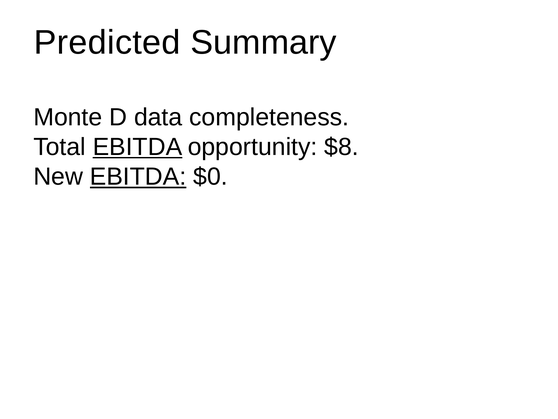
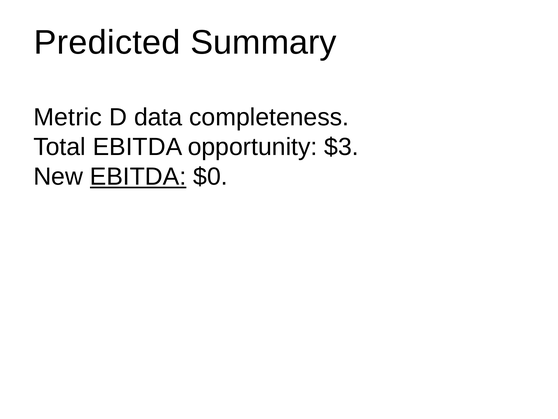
Monte: Monte -> Metric
EBITDA at (137, 147) underline: present -> none
$8: $8 -> $3
